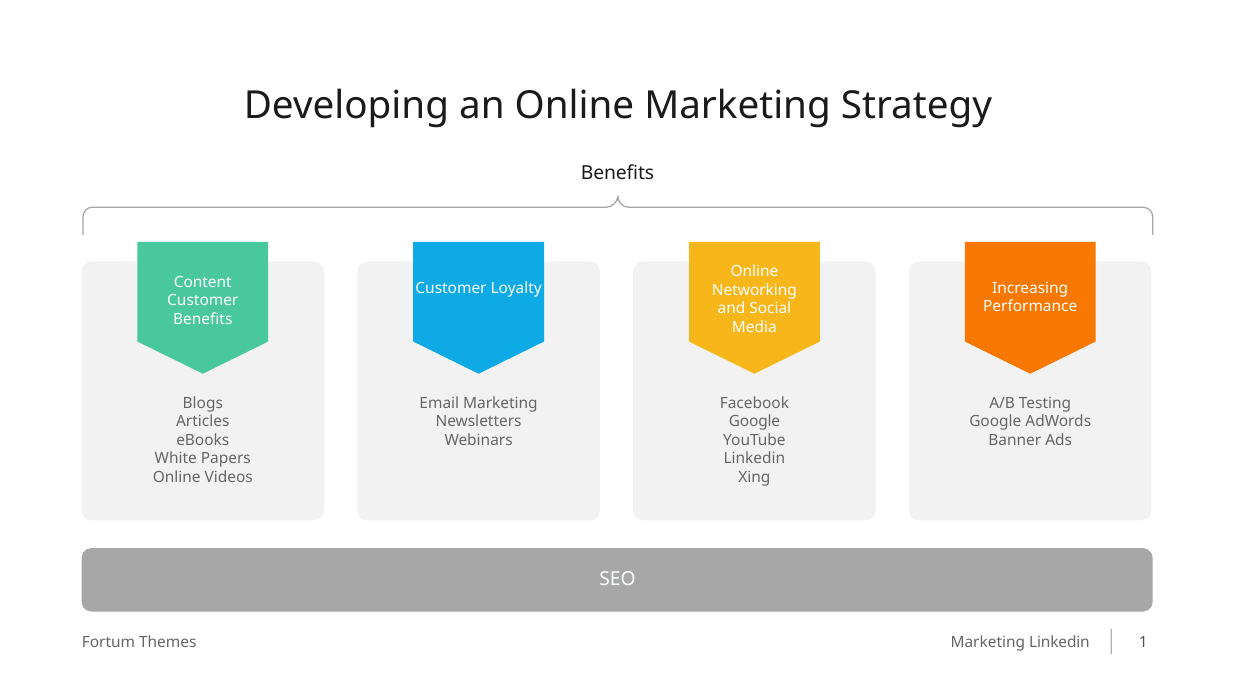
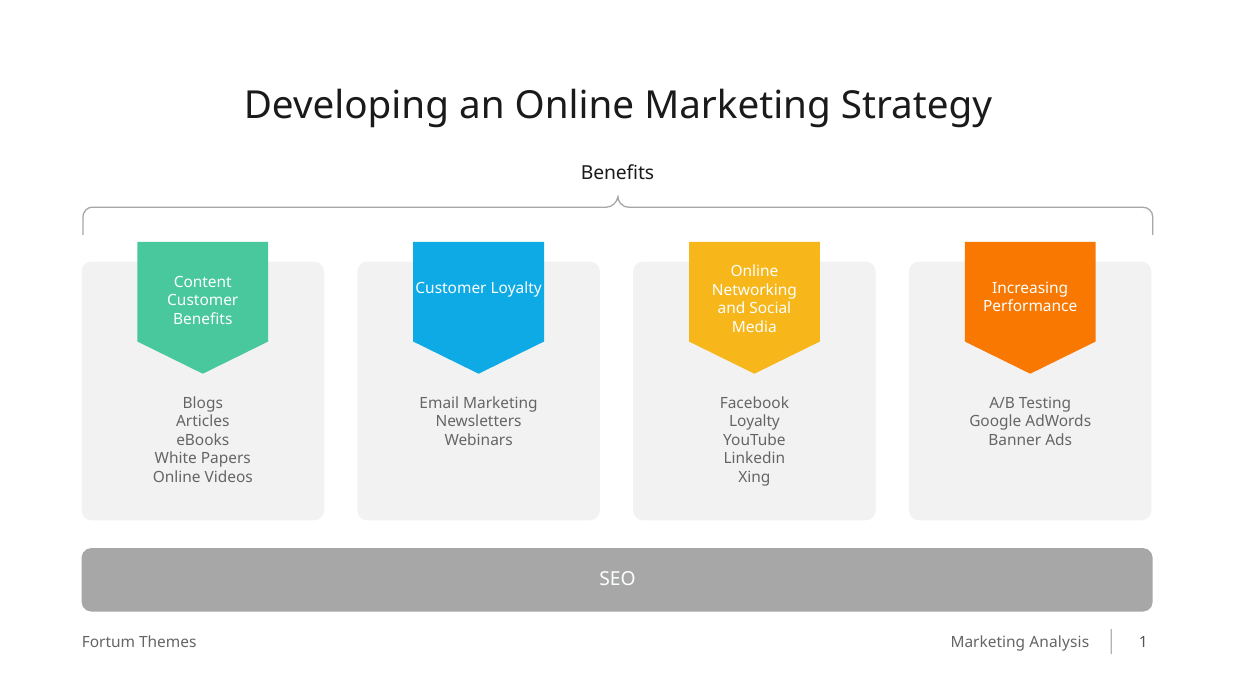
Google at (755, 422): Google -> Loyalty
Marketing Linkedin: Linkedin -> Analysis
